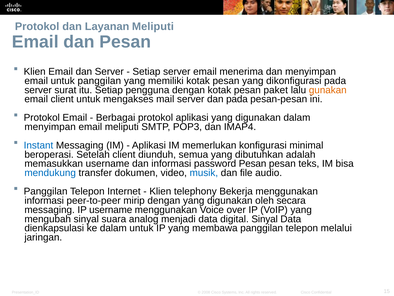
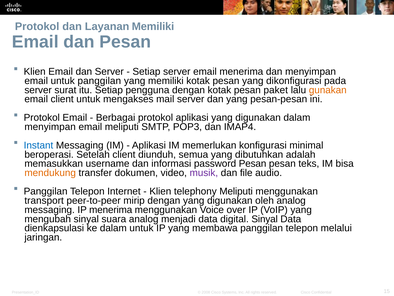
Layanan Meliputi: Meliputi -> Memiliki
dan pada: pada -> yang
mendukung colour: blue -> orange
musik colour: blue -> purple
telephony Bekerja: Bekerja -> Meliputi
informasi at (44, 200): informasi -> transport
oleh secara: secara -> analog
IP username: username -> menerima
